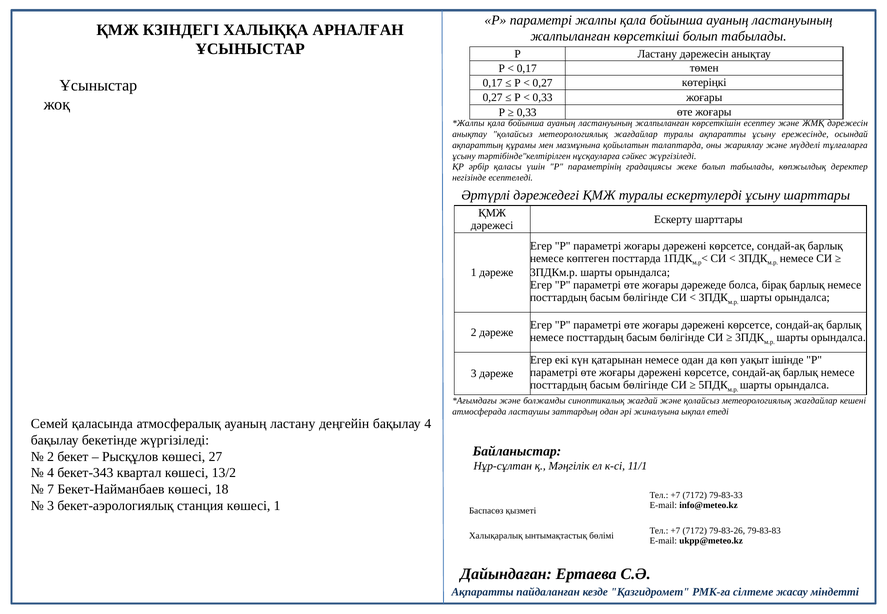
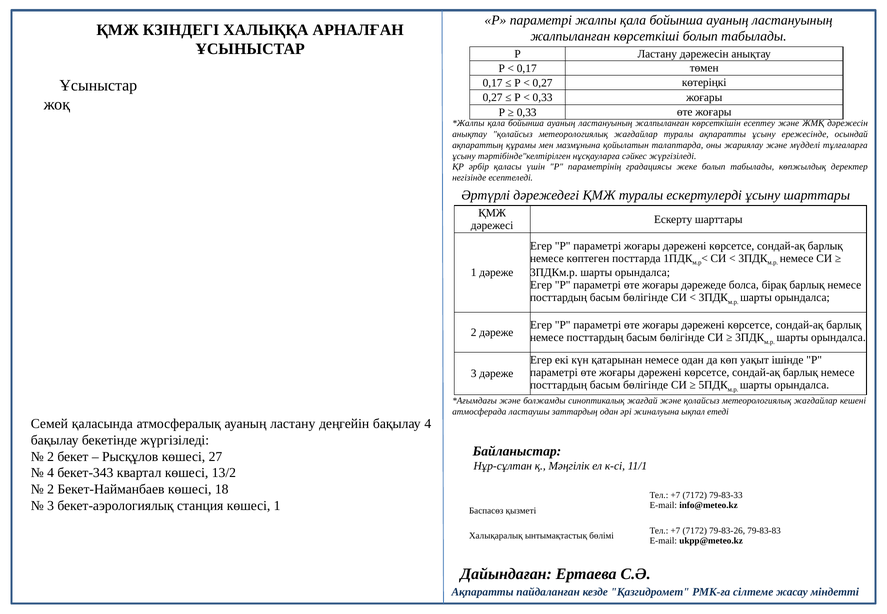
7 at (51, 489): 7 -> 2
